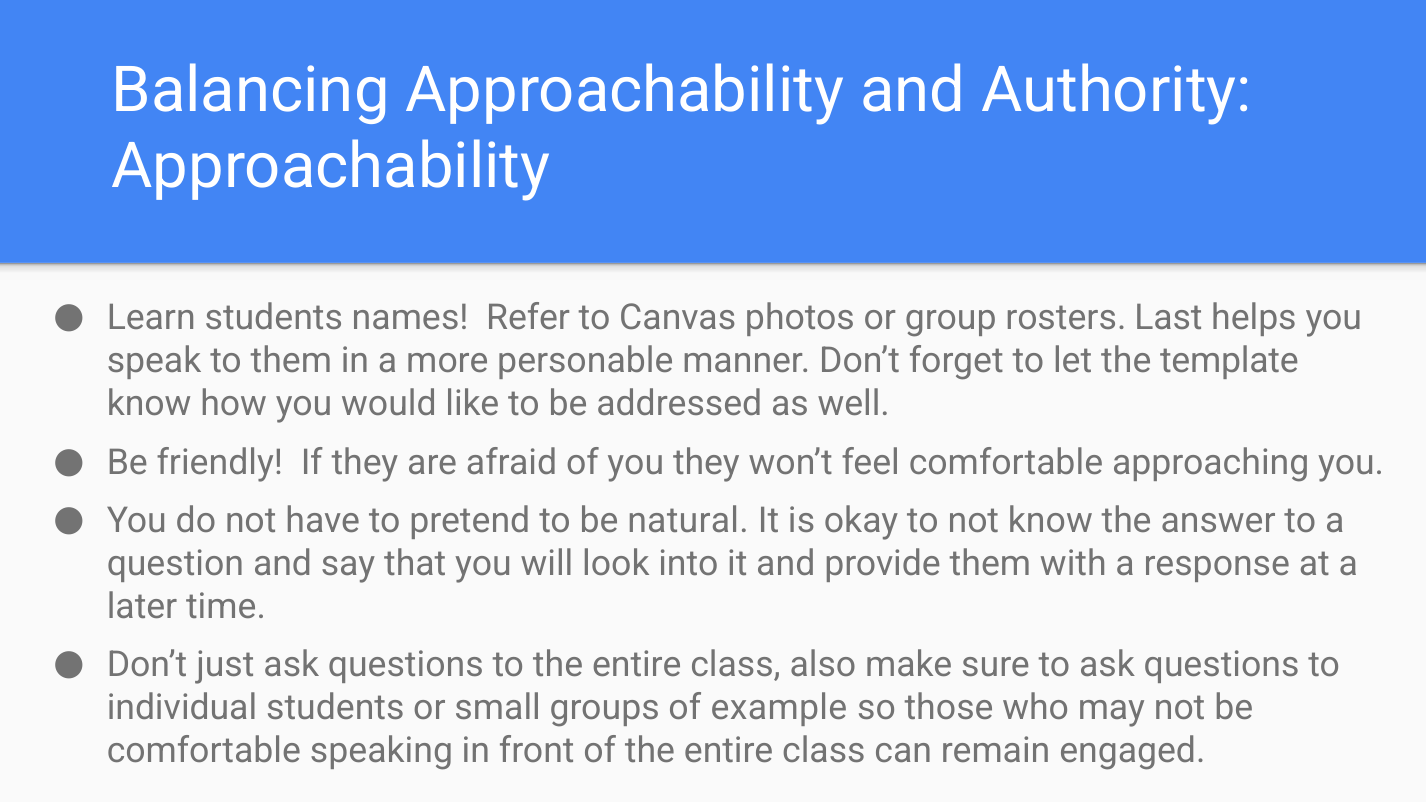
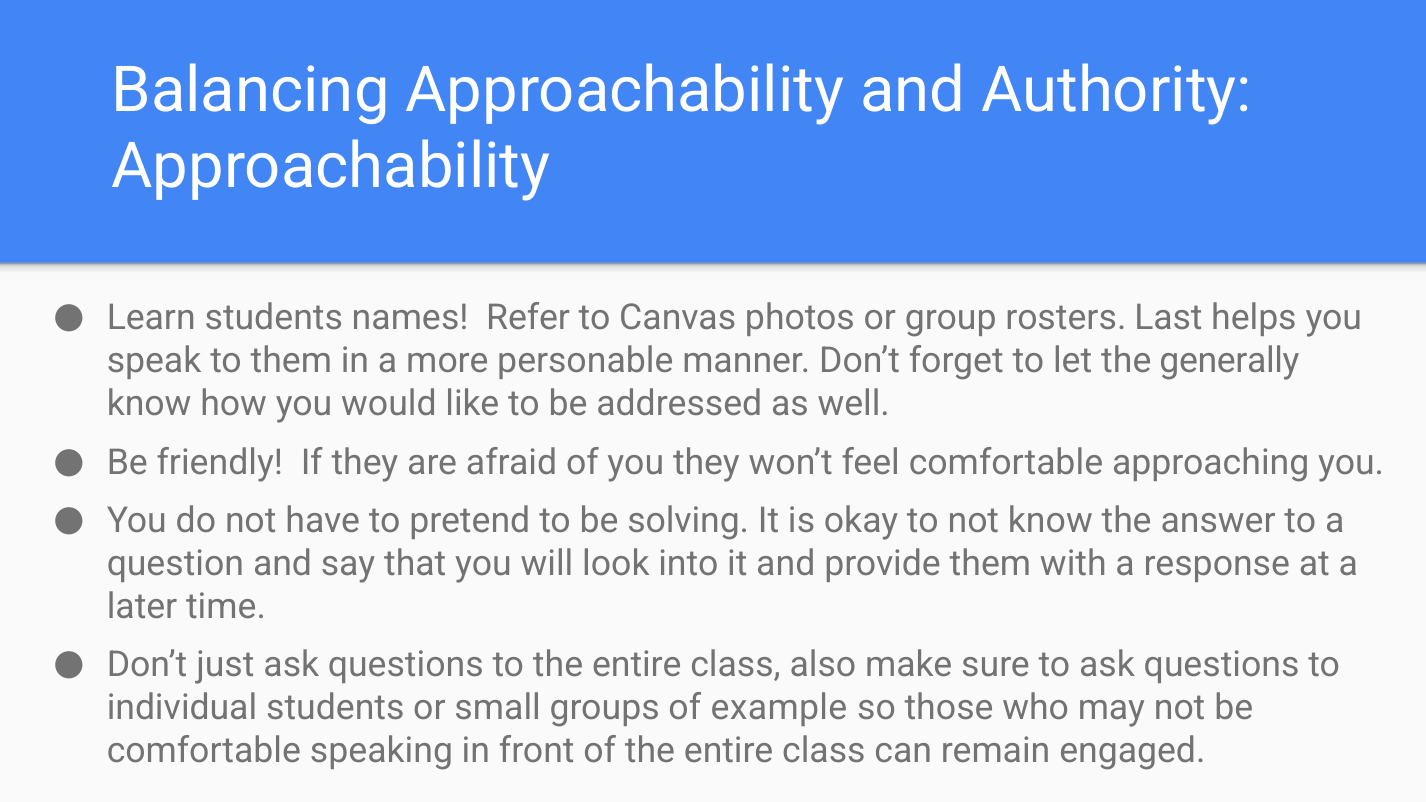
template: template -> generally
natural: natural -> solving
